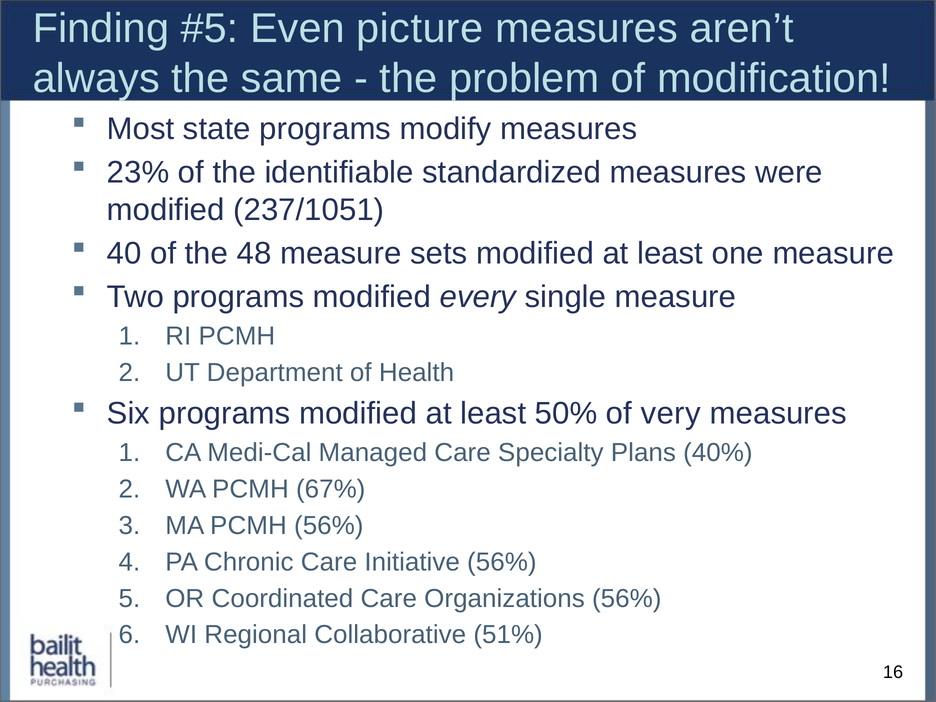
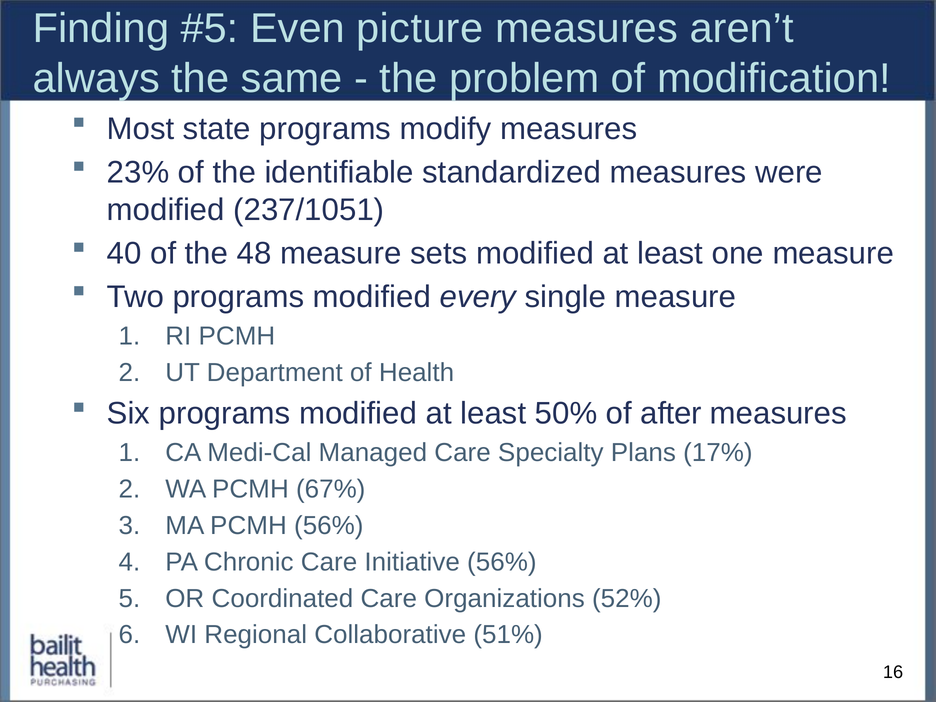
very: very -> after
40%: 40% -> 17%
Organizations 56%: 56% -> 52%
